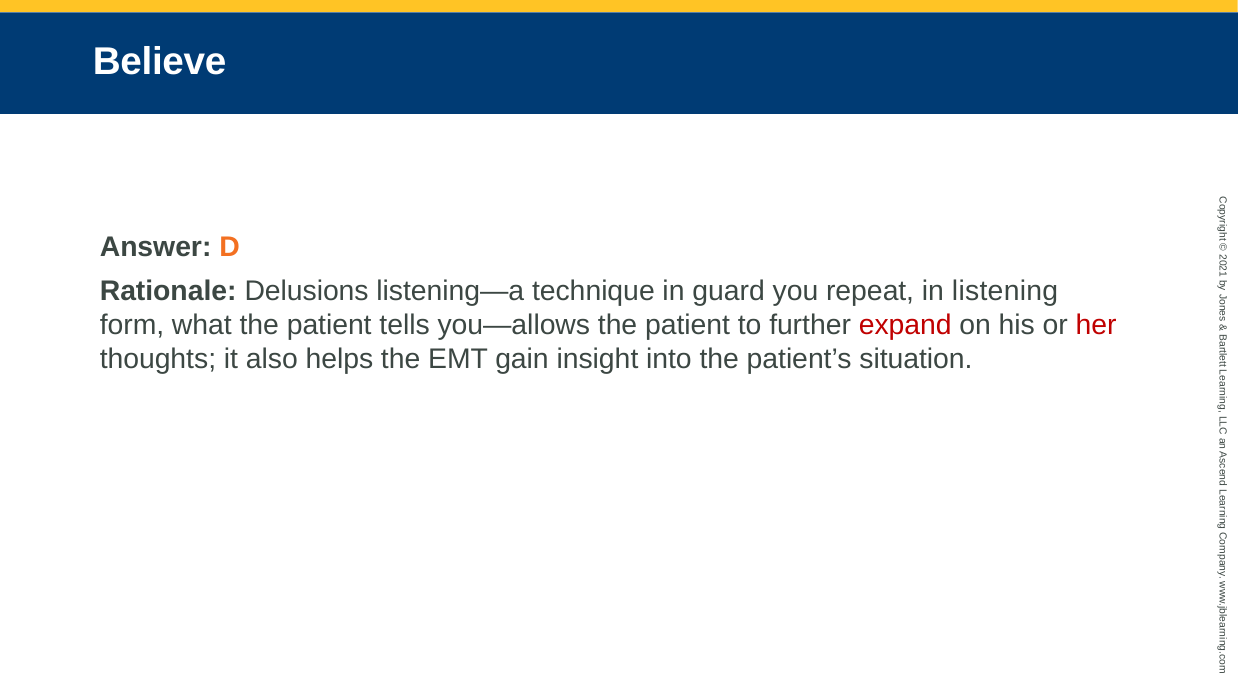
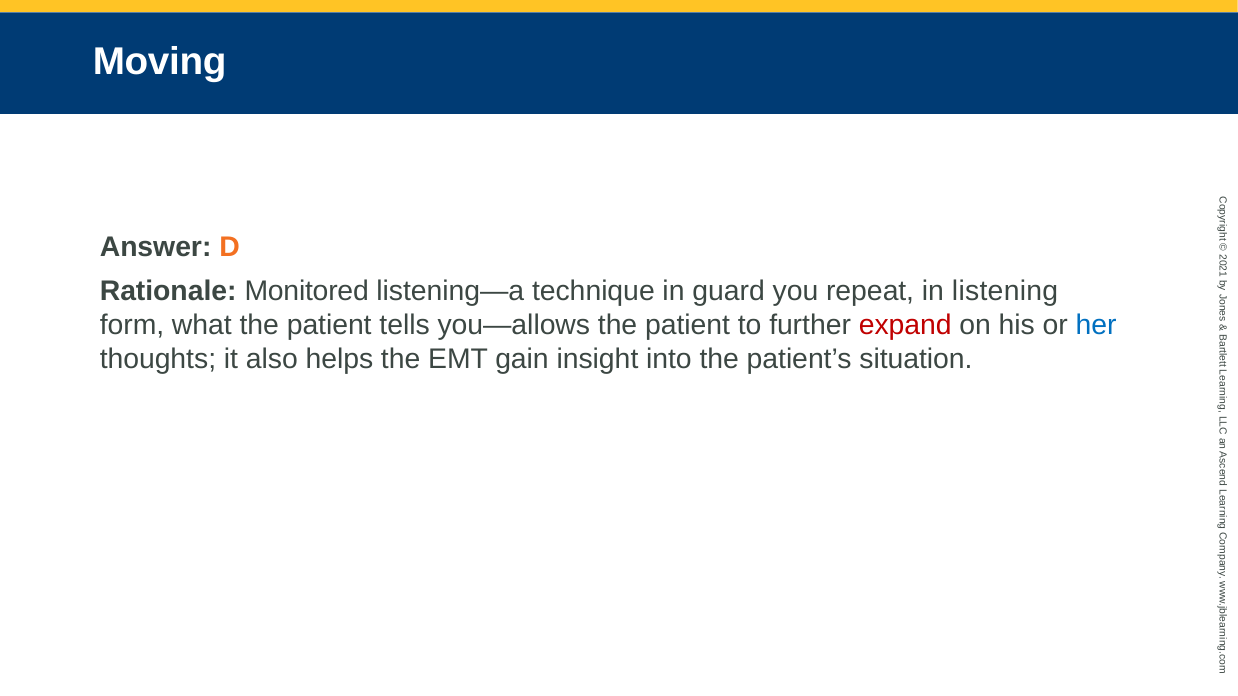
Believe: Believe -> Moving
Delusions: Delusions -> Monitored
her colour: red -> blue
